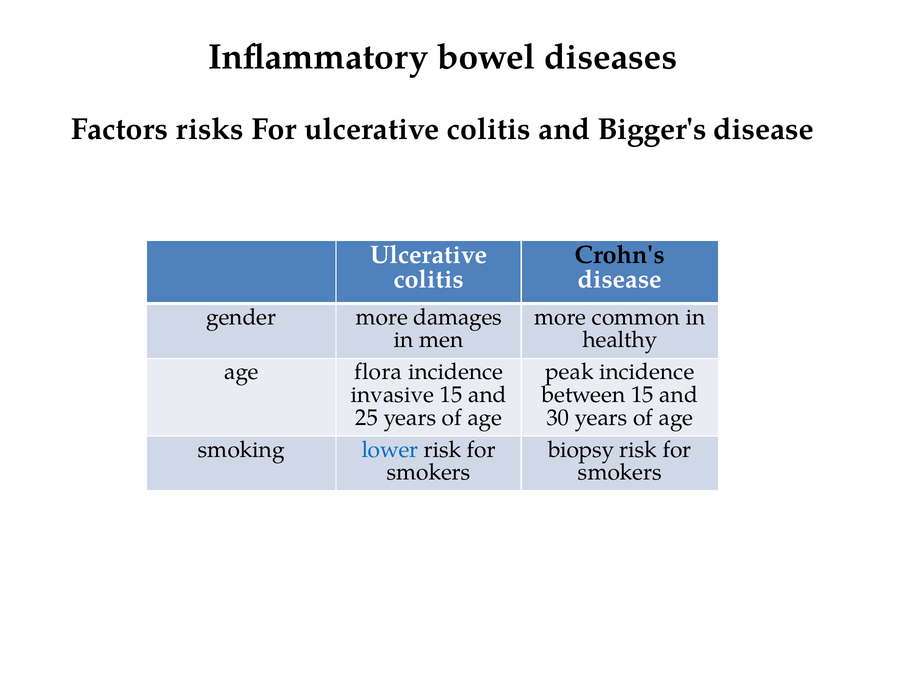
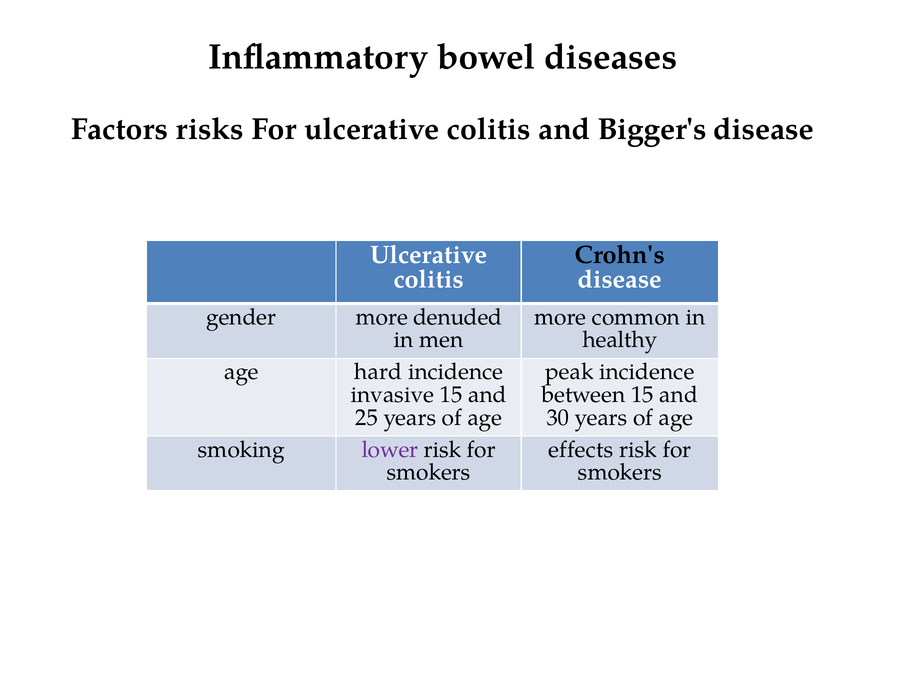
damages: damages -> denuded
flora: flora -> hard
lower colour: blue -> purple
biopsy: biopsy -> effects
